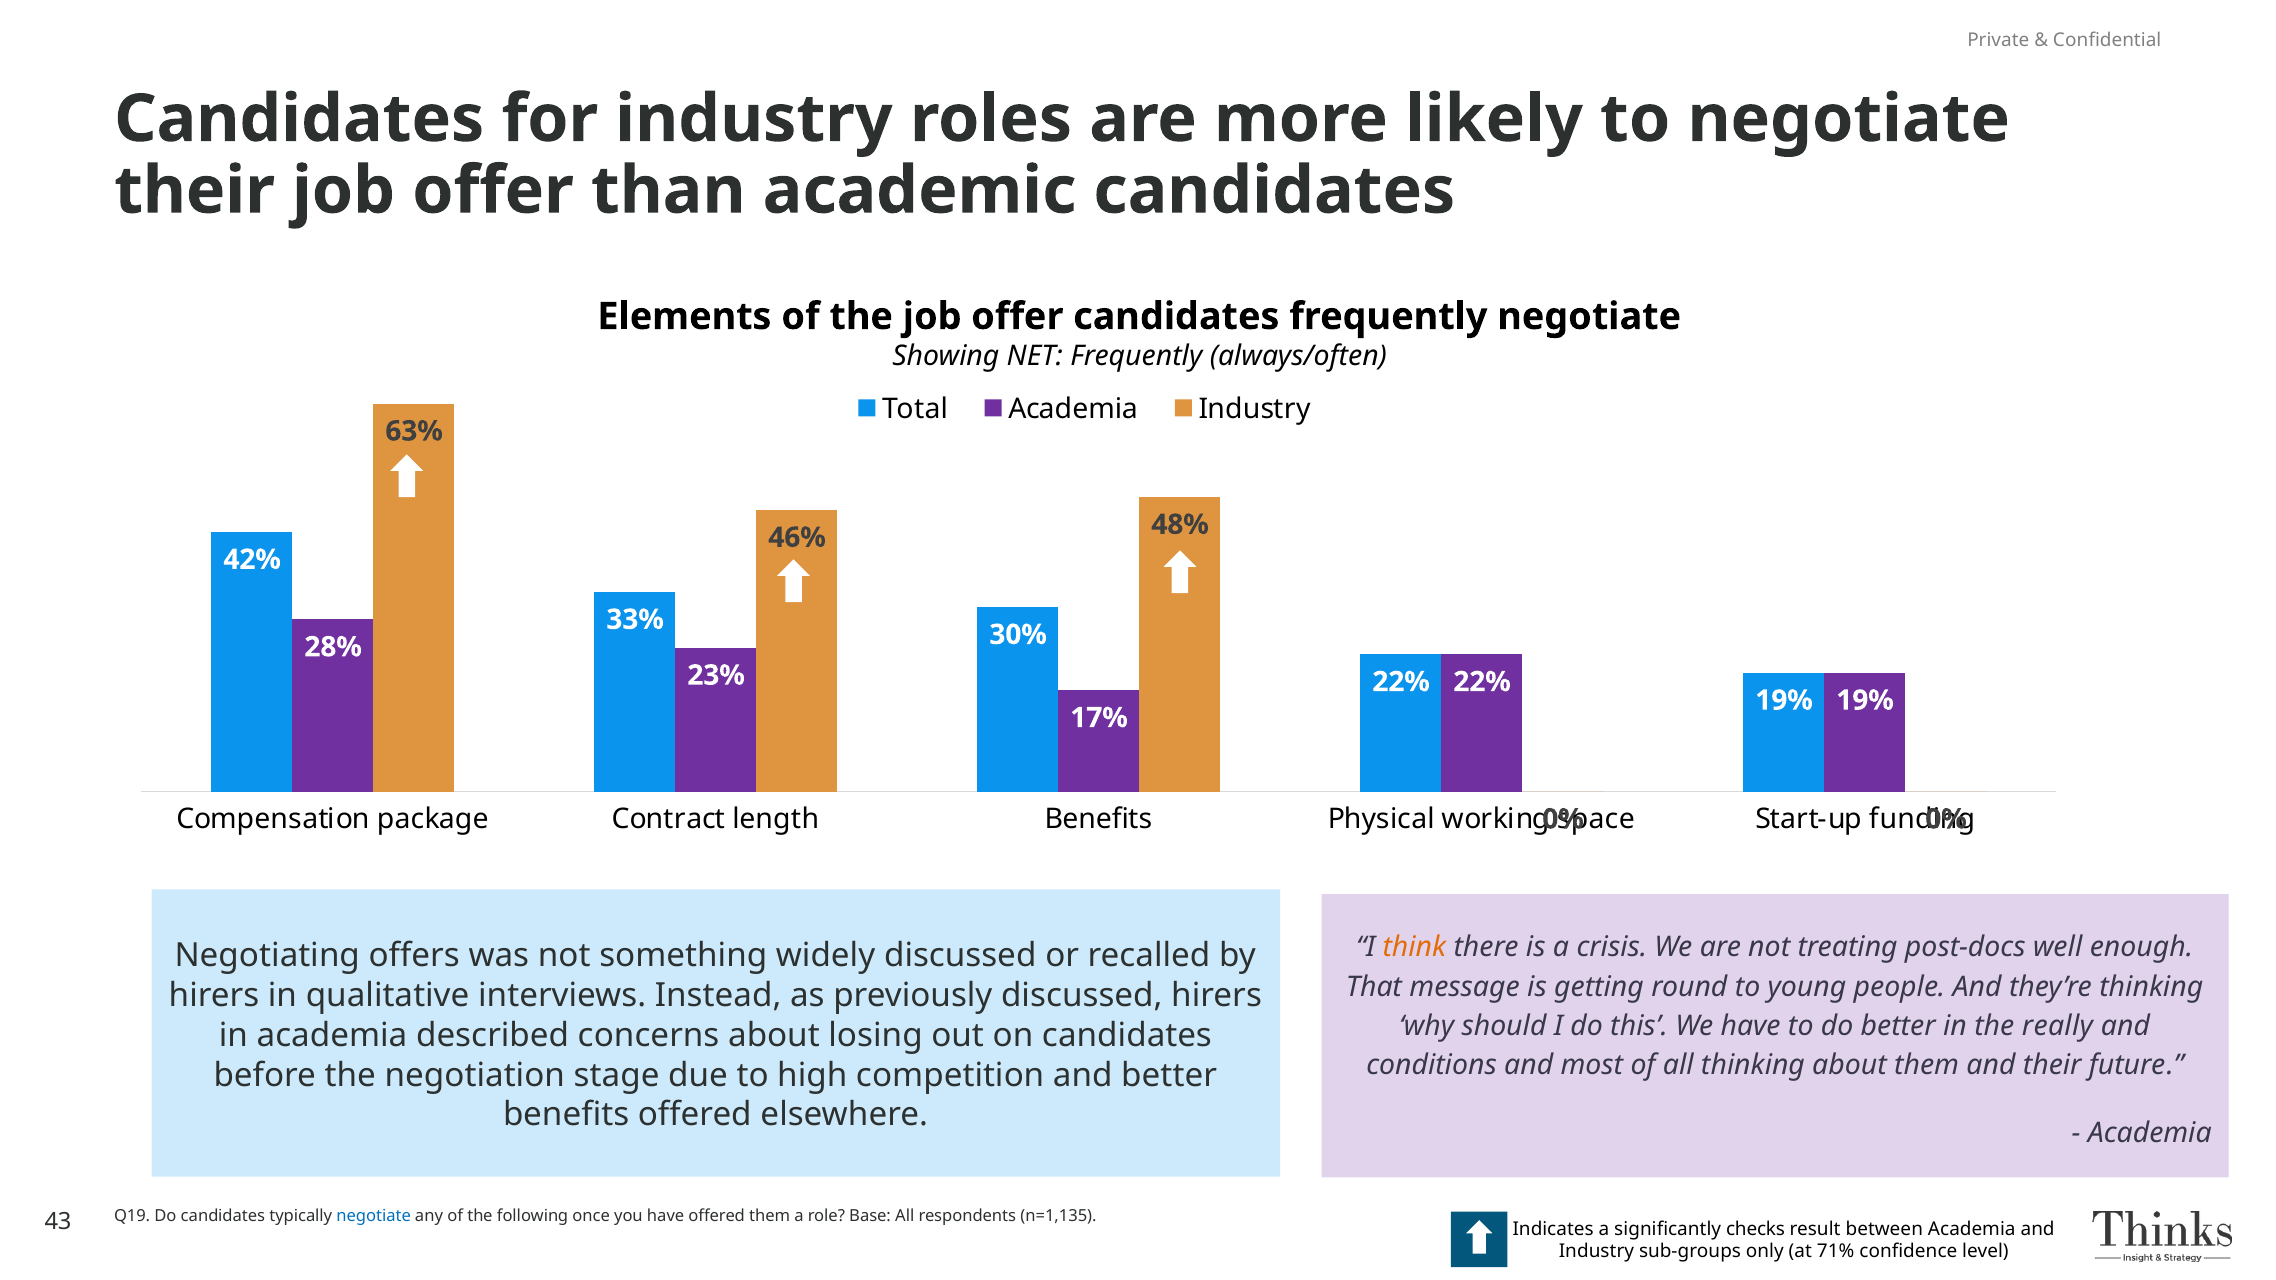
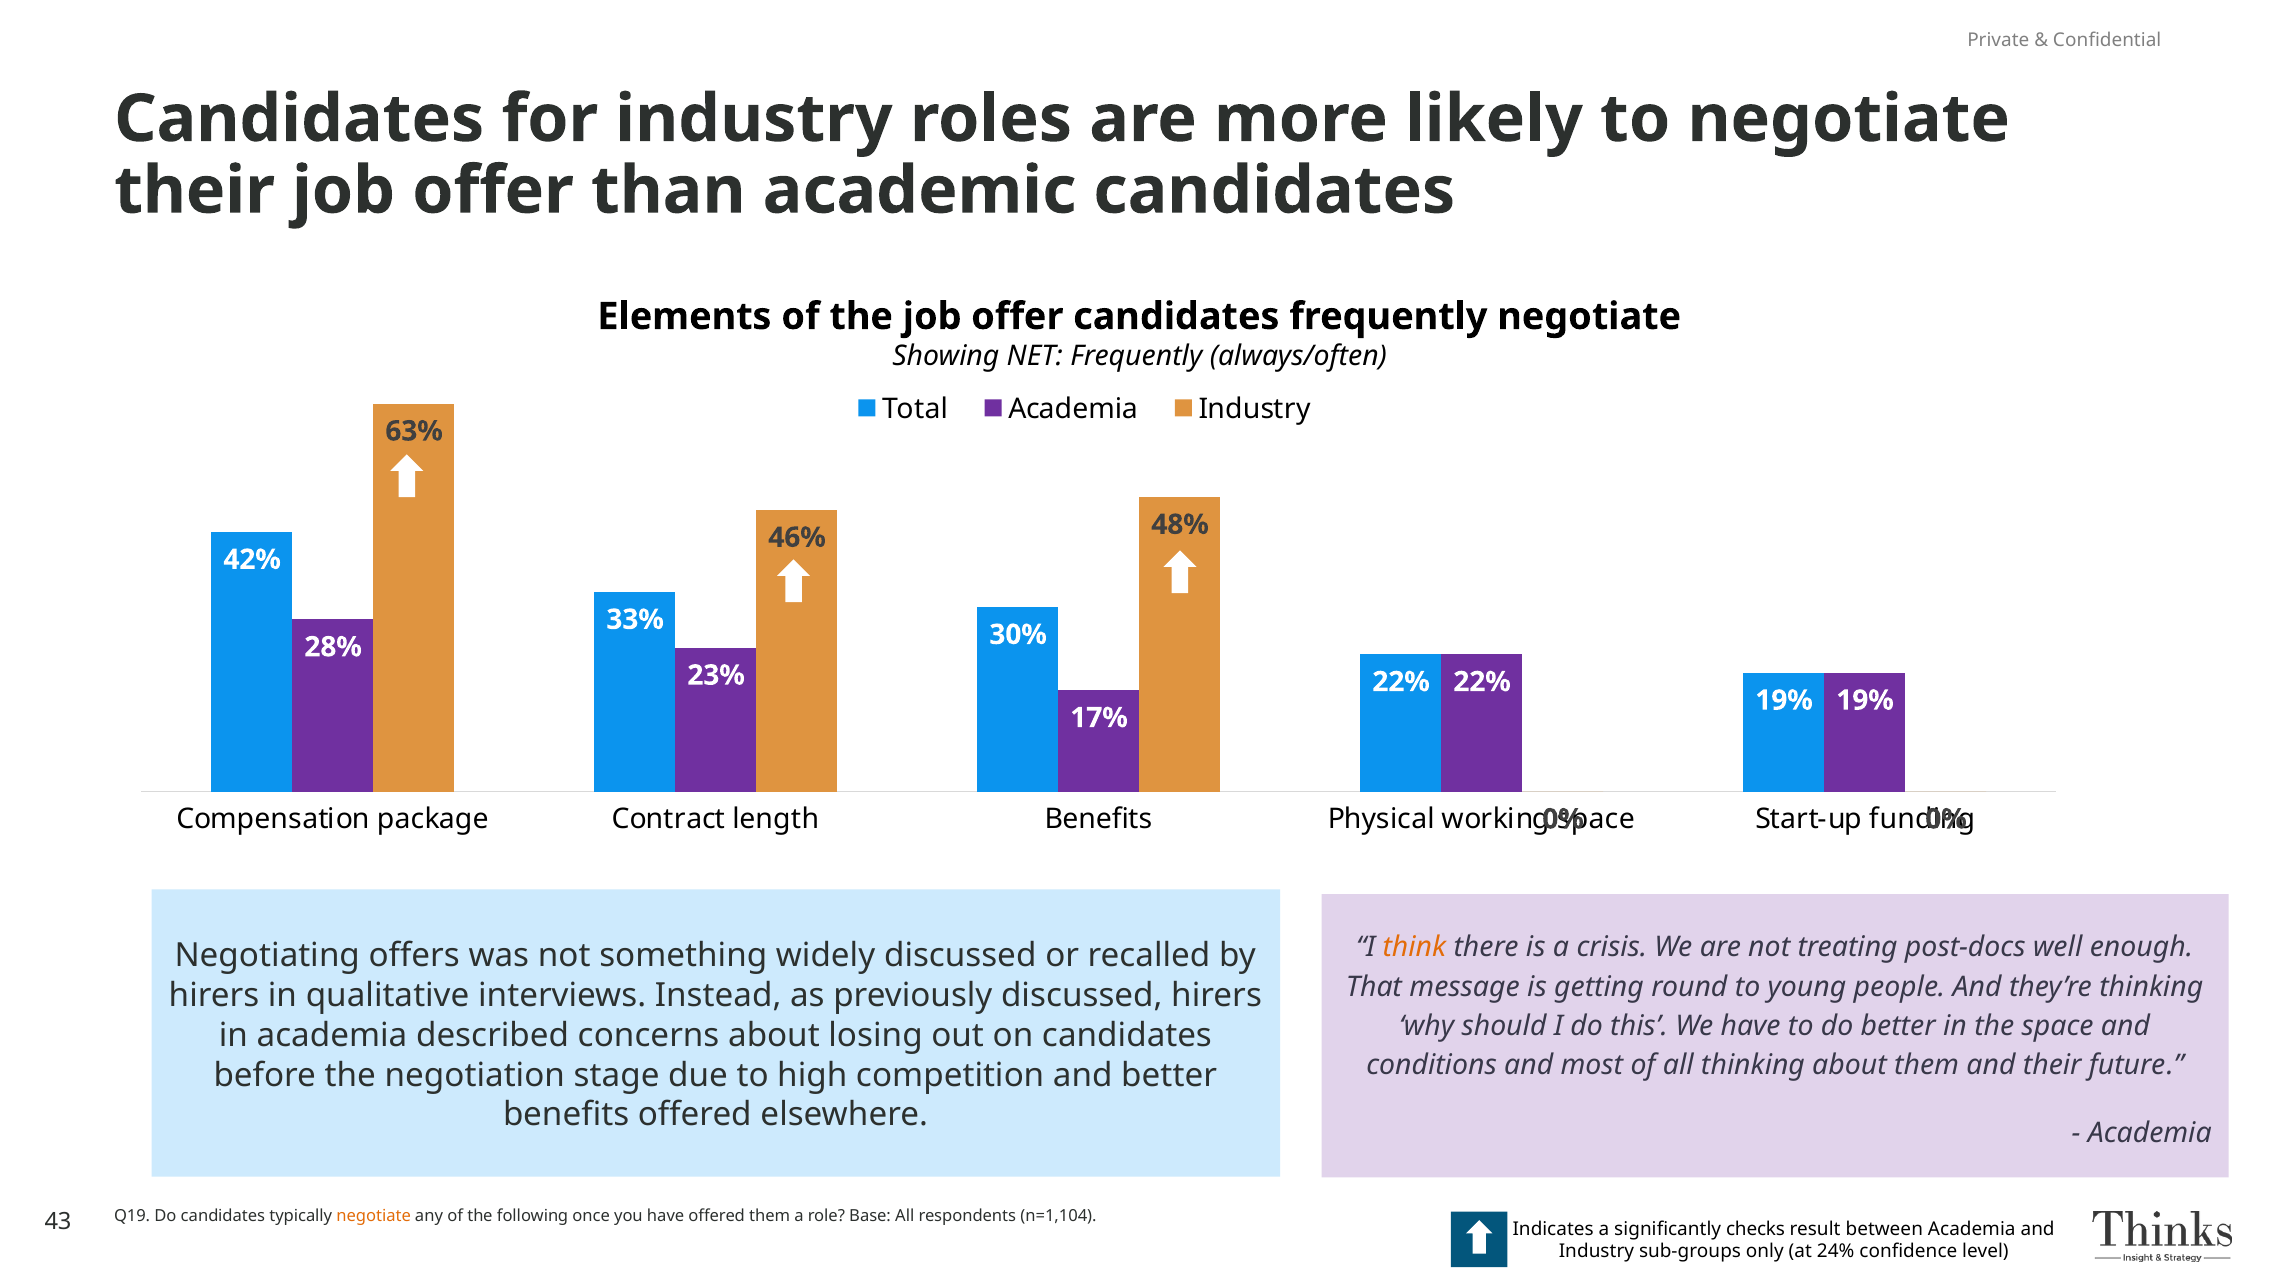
the really: really -> space
negotiate at (374, 1217) colour: blue -> orange
n=1,135: n=1,135 -> n=1,104
71%: 71% -> 24%
